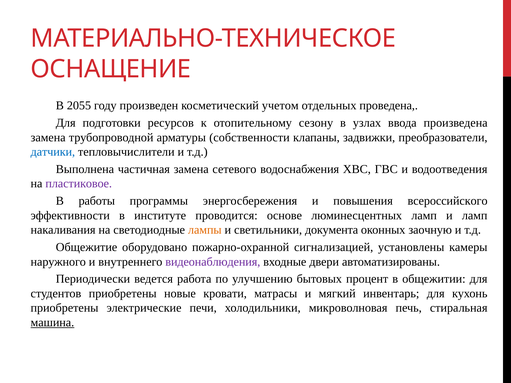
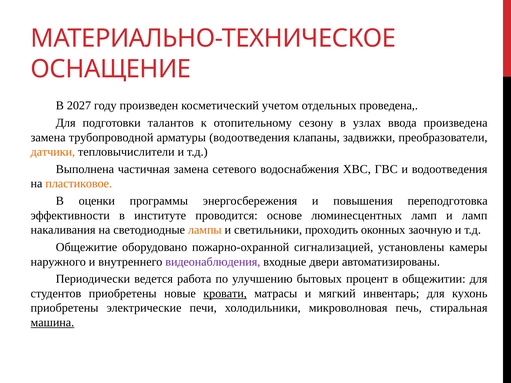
2055: 2055 -> 2027
ресурсов: ресурсов -> талантов
арматуры собственности: собственности -> водоотведения
датчики colour: blue -> orange
пластиковое colour: purple -> orange
работы: работы -> оценки
всероссийского: всероссийского -> переподготовка
документа: документа -> проходить
кровати underline: none -> present
